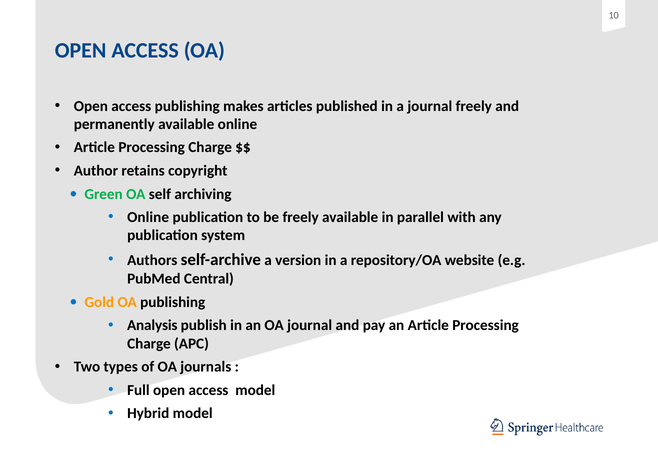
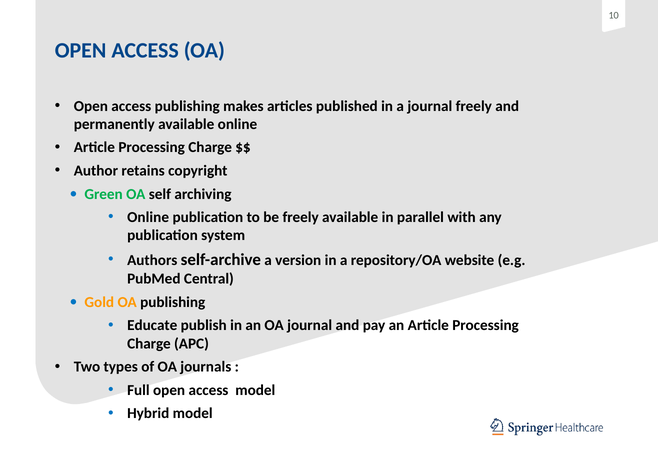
Analysis: Analysis -> Educate
